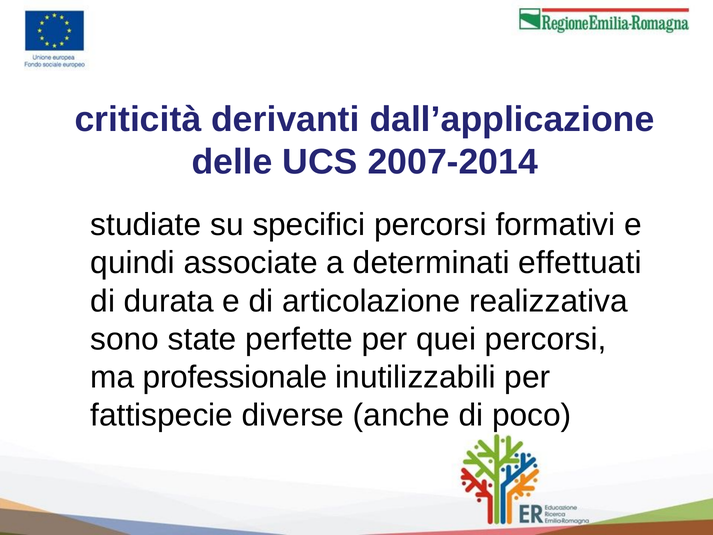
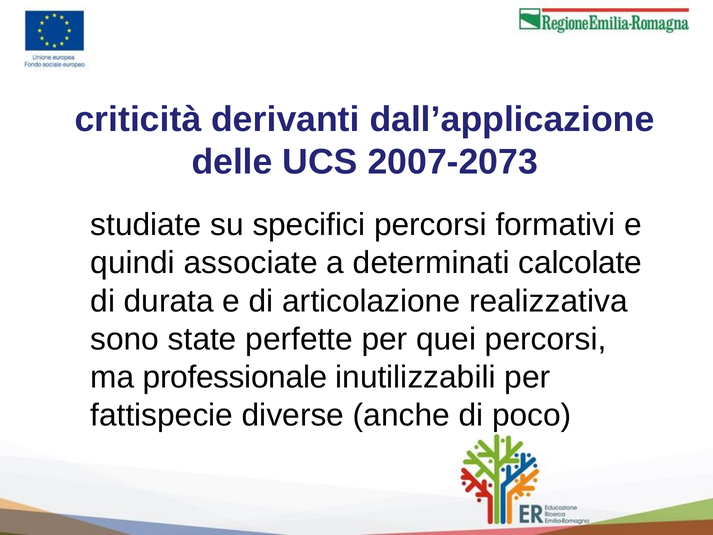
2007-2014: 2007-2014 -> 2007-2073
effettuati: effettuati -> calcolate
